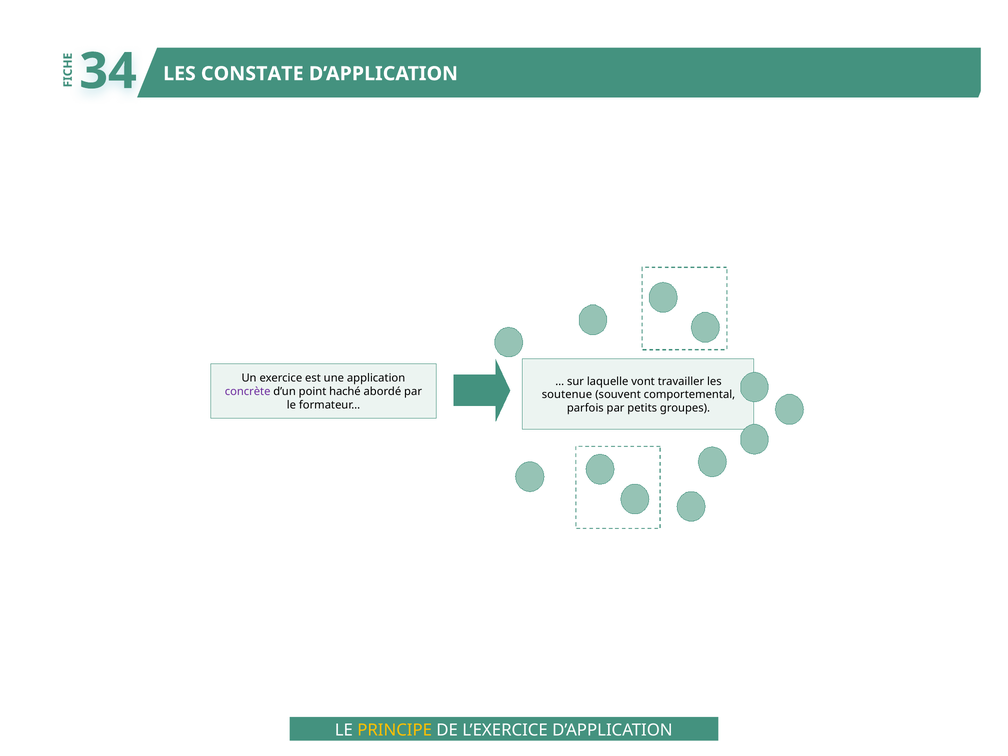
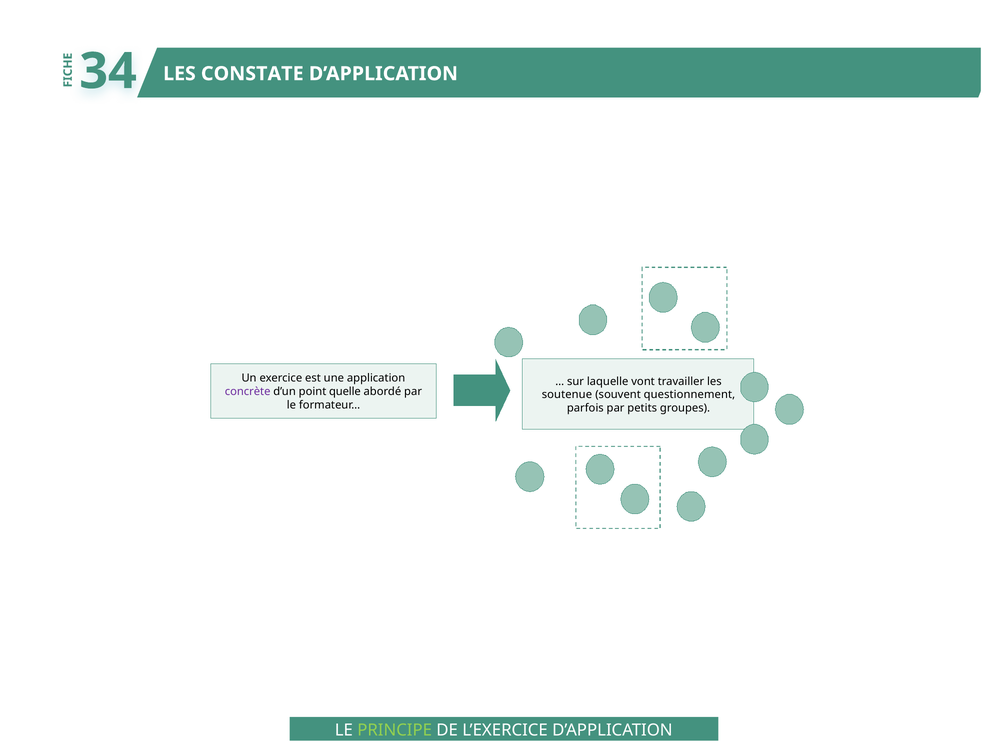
haché: haché -> quelle
comportemental: comportemental -> questionnement
PRINCIPE colour: yellow -> light green
